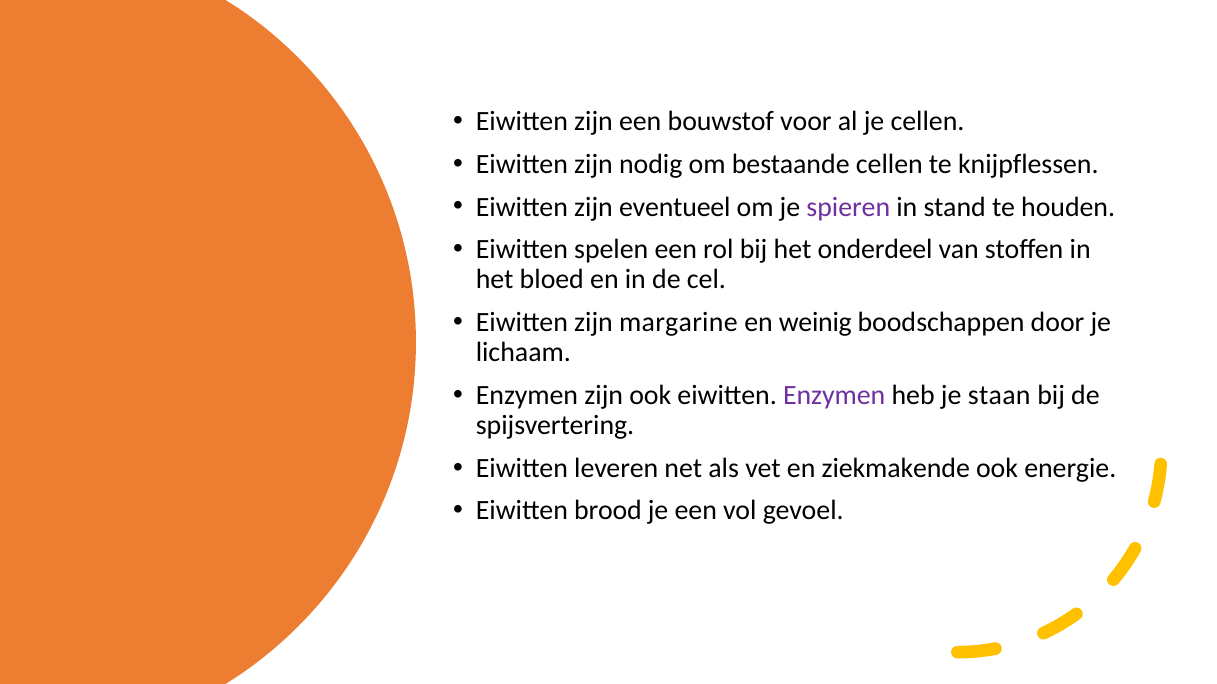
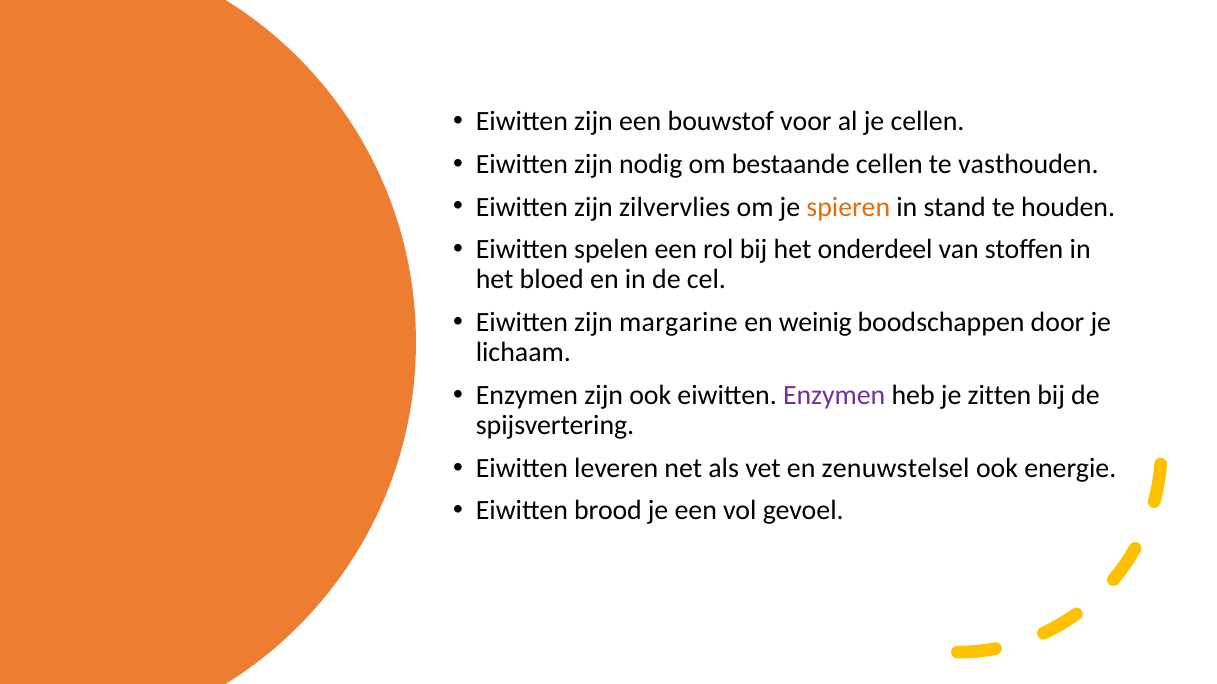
knijpflessen: knijpflessen -> vasthouden
eventueel: eventueel -> zilvervlies
spieren colour: purple -> orange
staan: staan -> zitten
ziekmakende: ziekmakende -> zenuwstelsel
